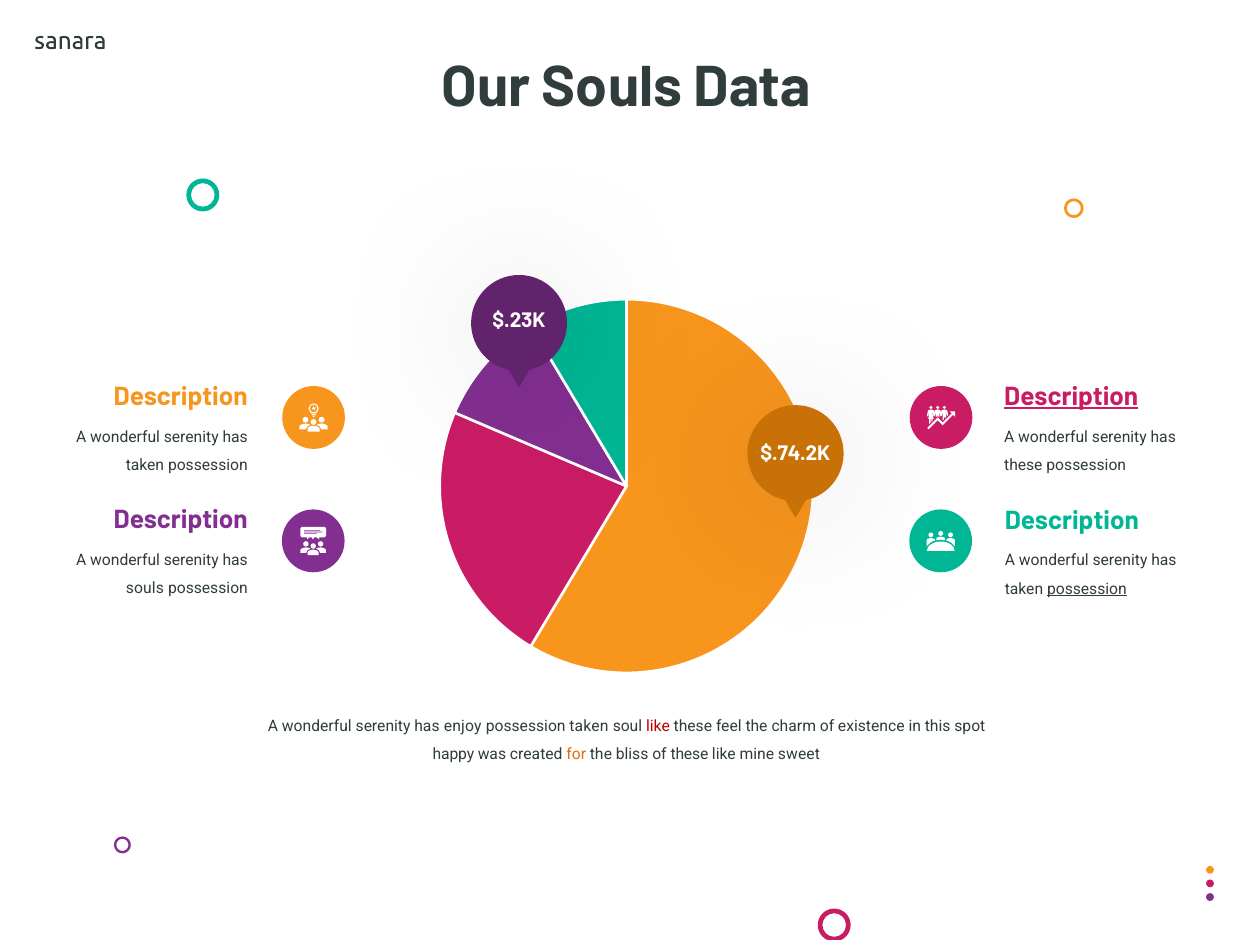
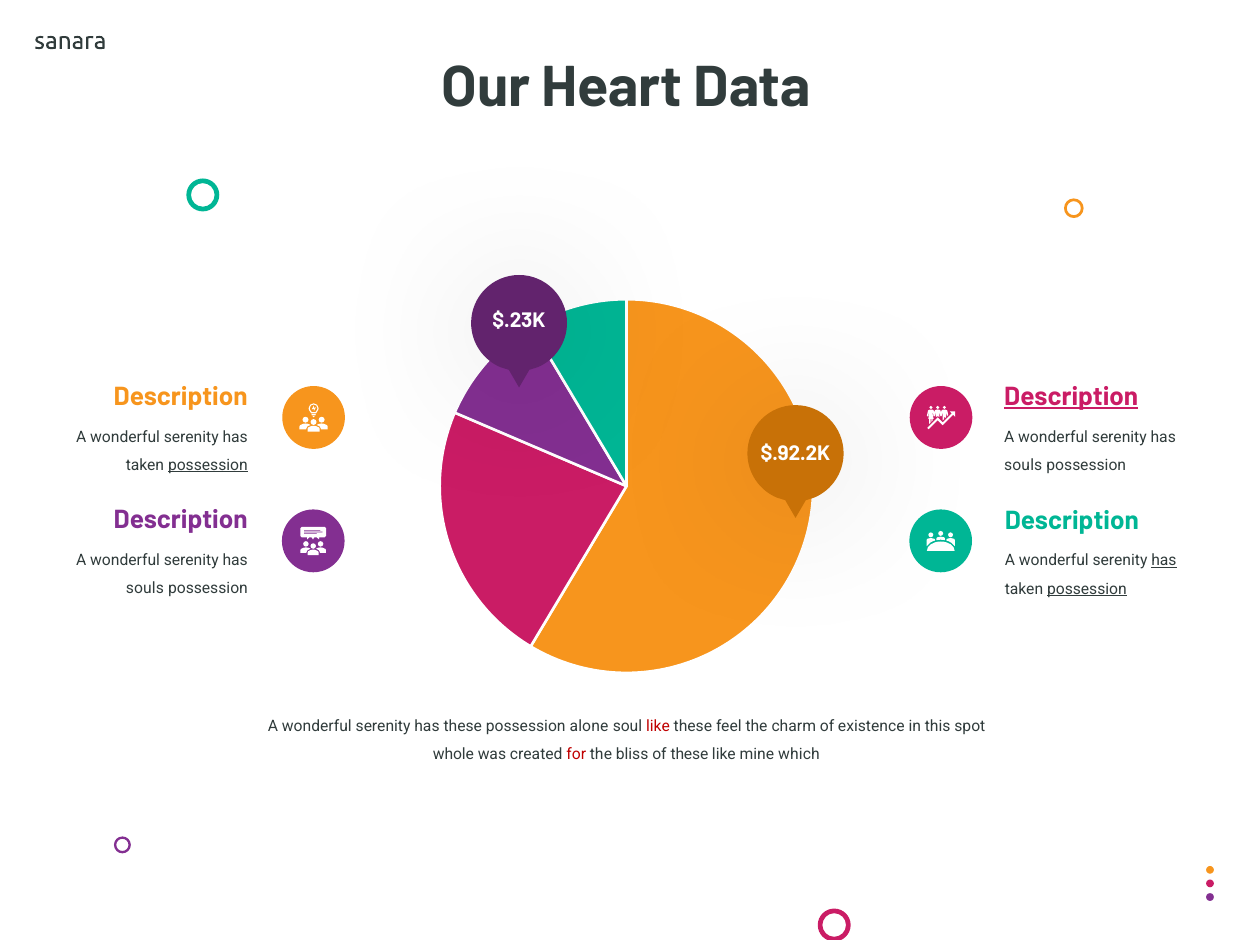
Our Souls: Souls -> Heart
$.74.2K: $.74.2K -> $.92.2K
possession at (208, 465) underline: none -> present
these at (1023, 466): these -> souls
has at (1164, 561) underline: none -> present
has enjoy: enjoy -> these
possession taken: taken -> alone
happy: happy -> whole
for colour: orange -> red
sweet: sweet -> which
